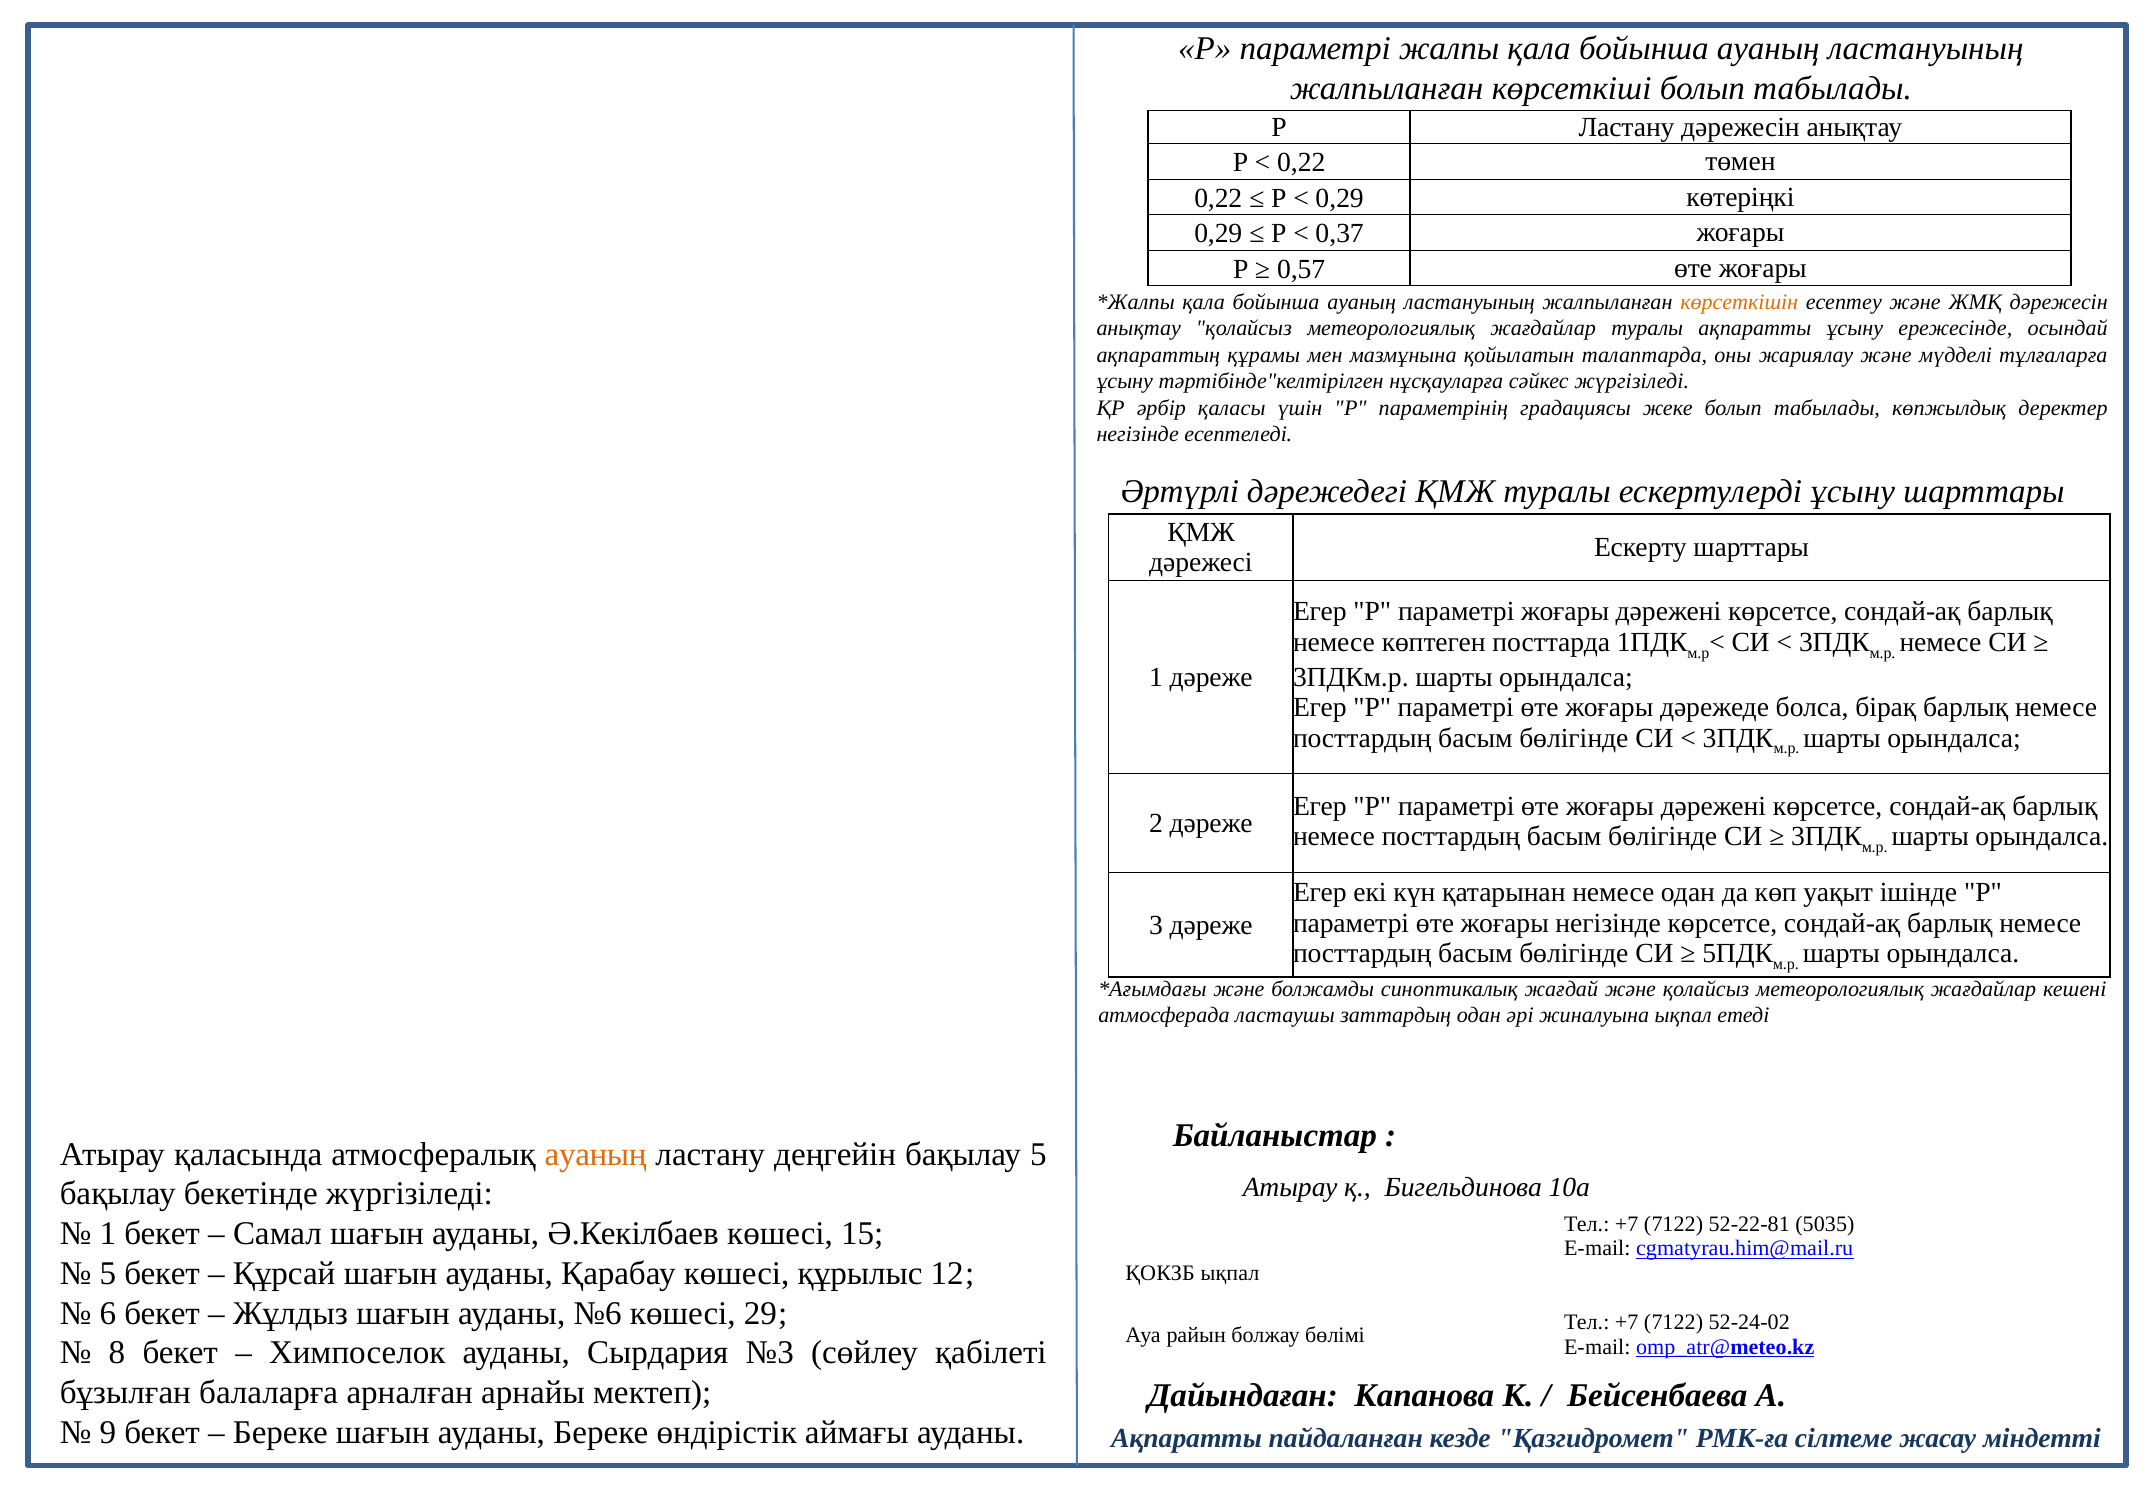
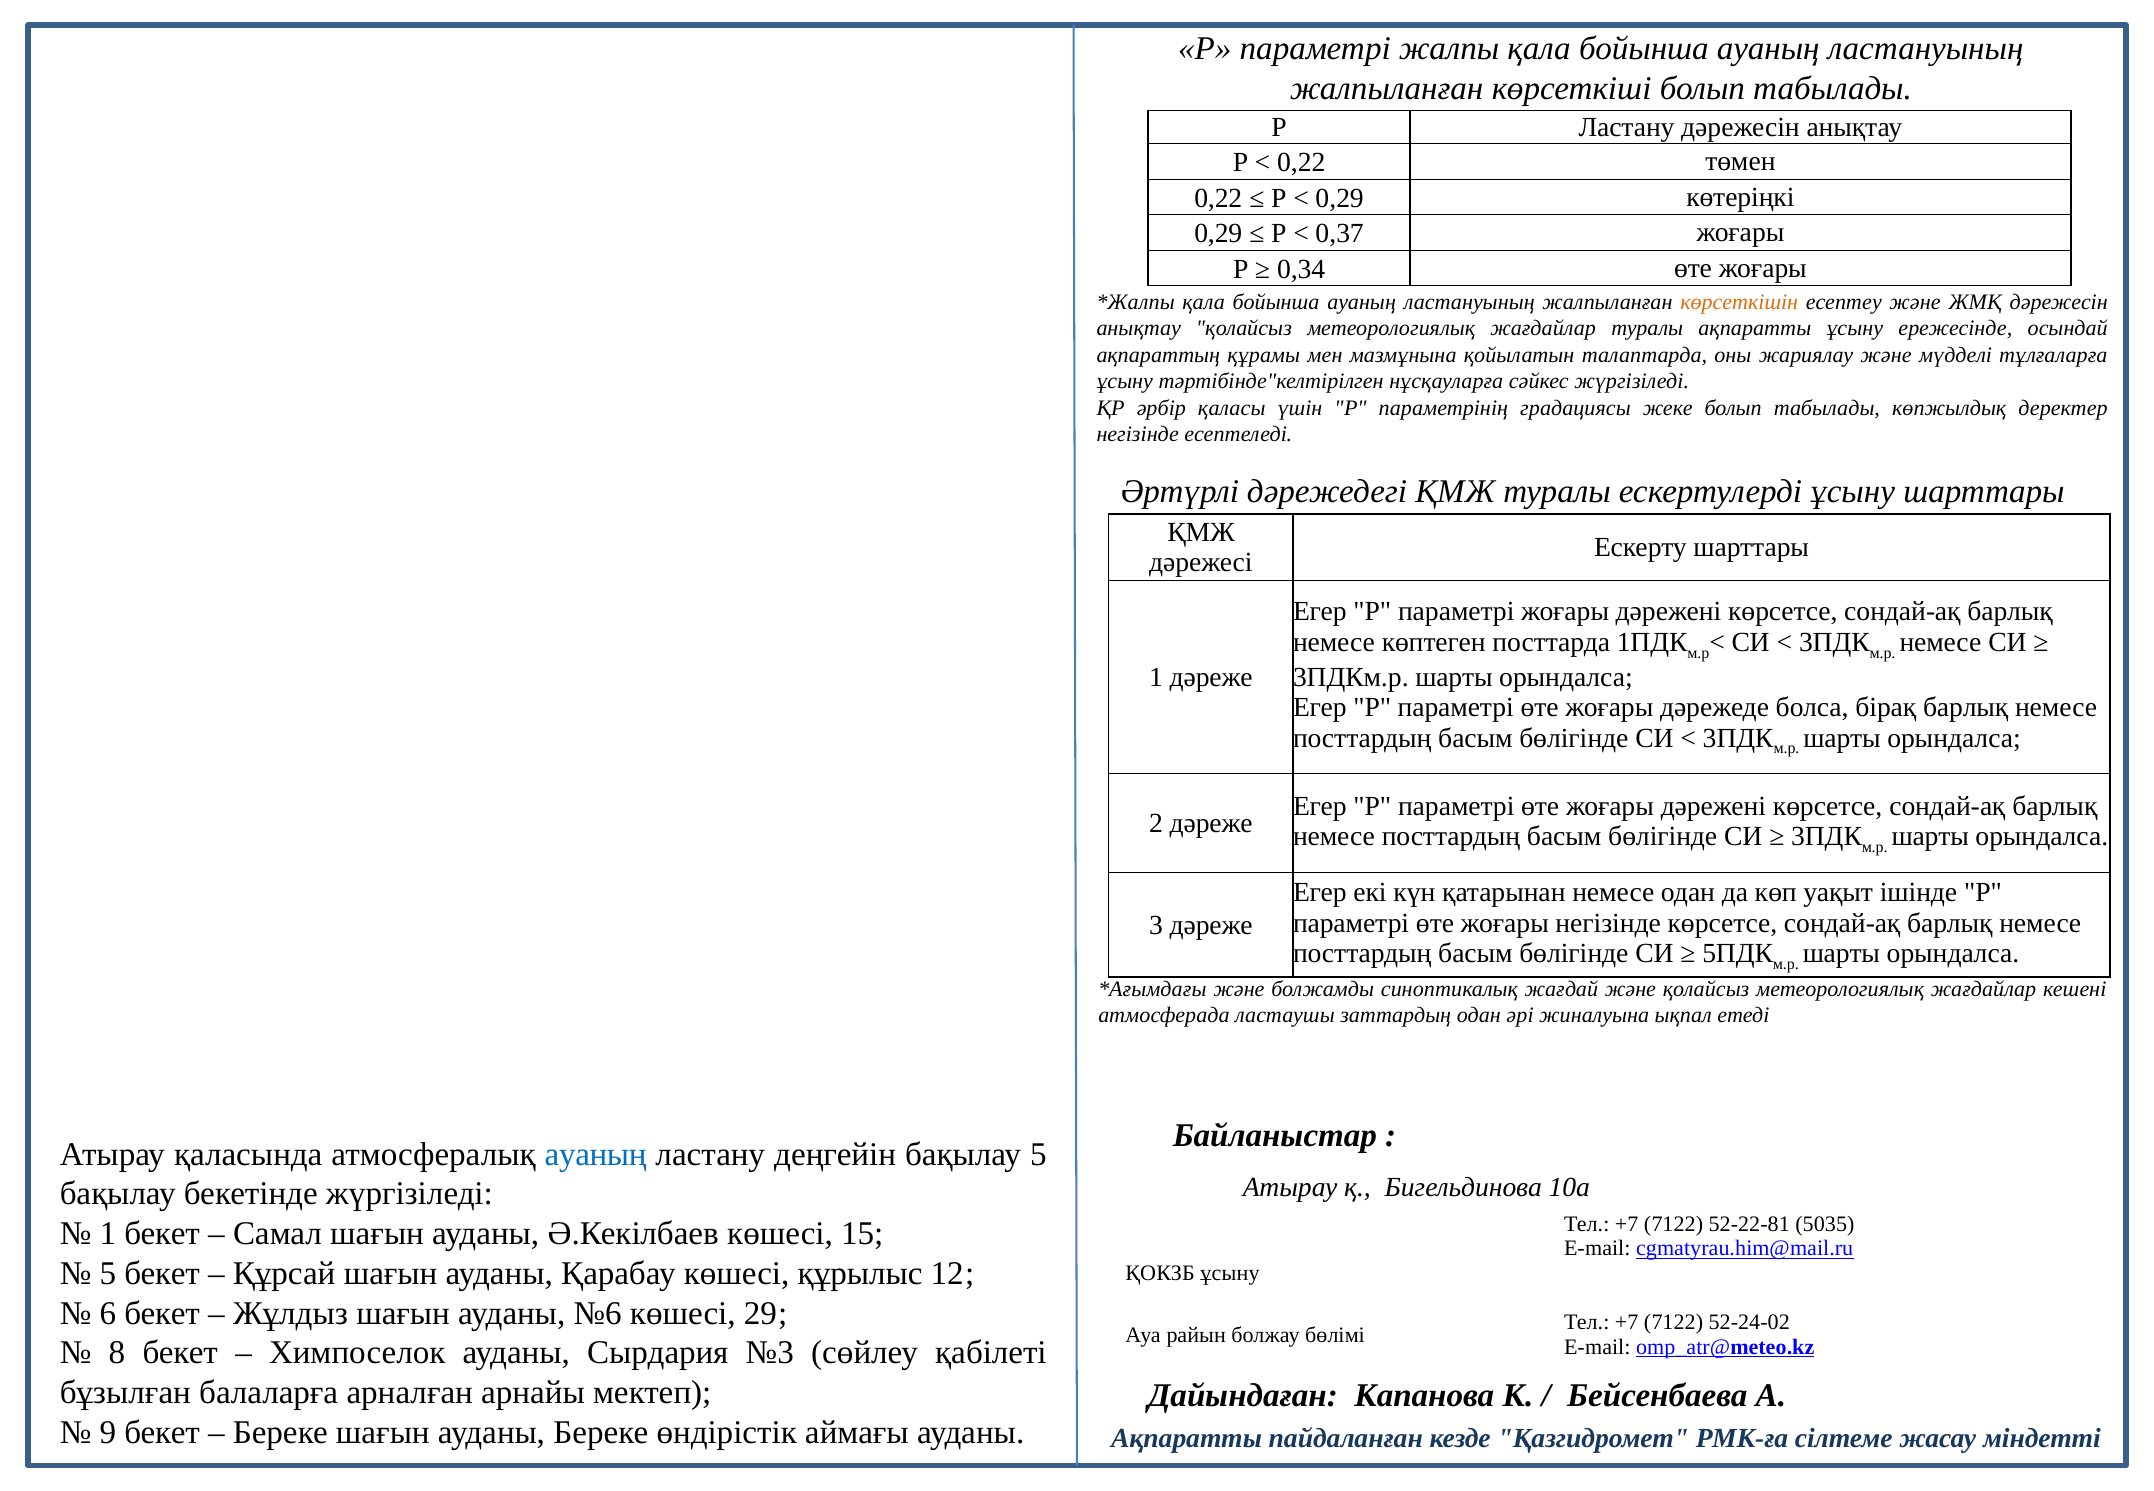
0,57: 0,57 -> 0,34
ауаның at (596, 1154) colour: orange -> blue
ҚОКЗБ ықпал: ықпал -> ұсыну
